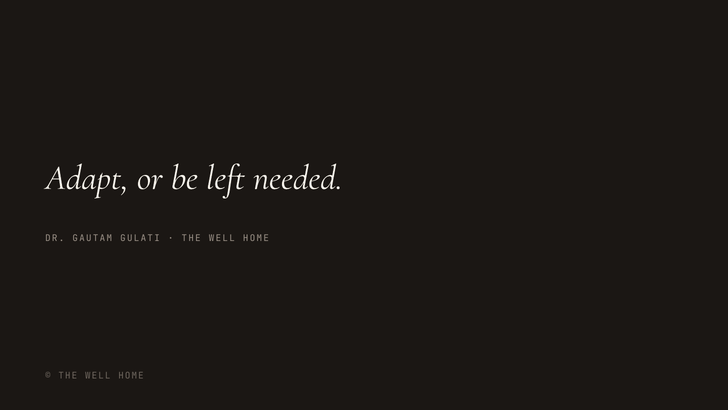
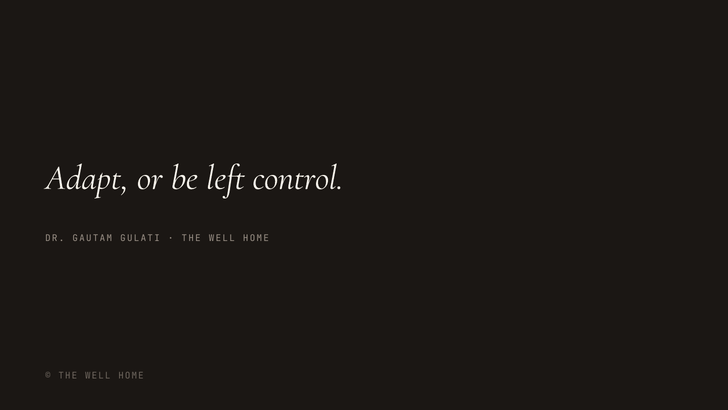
needed: needed -> control
